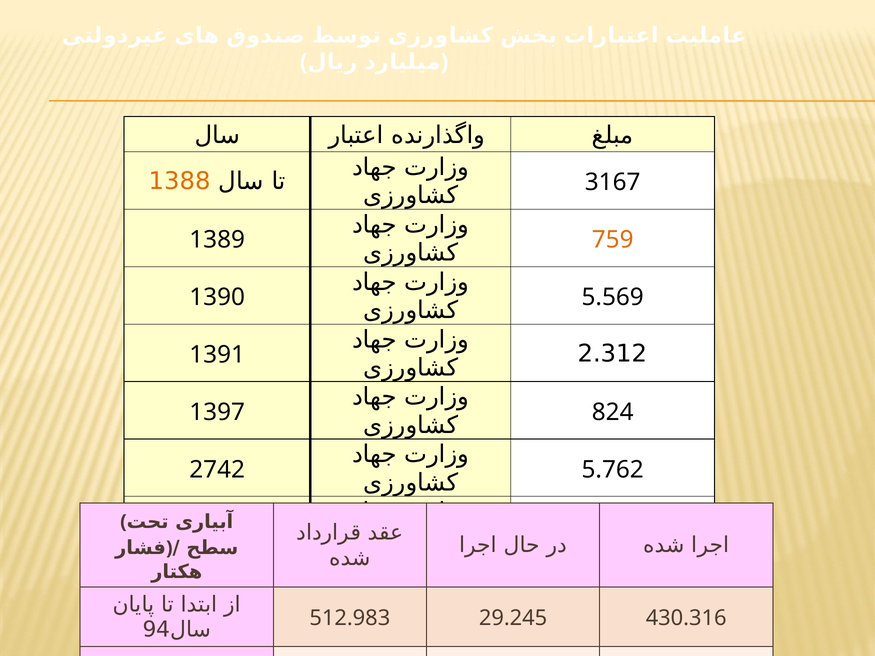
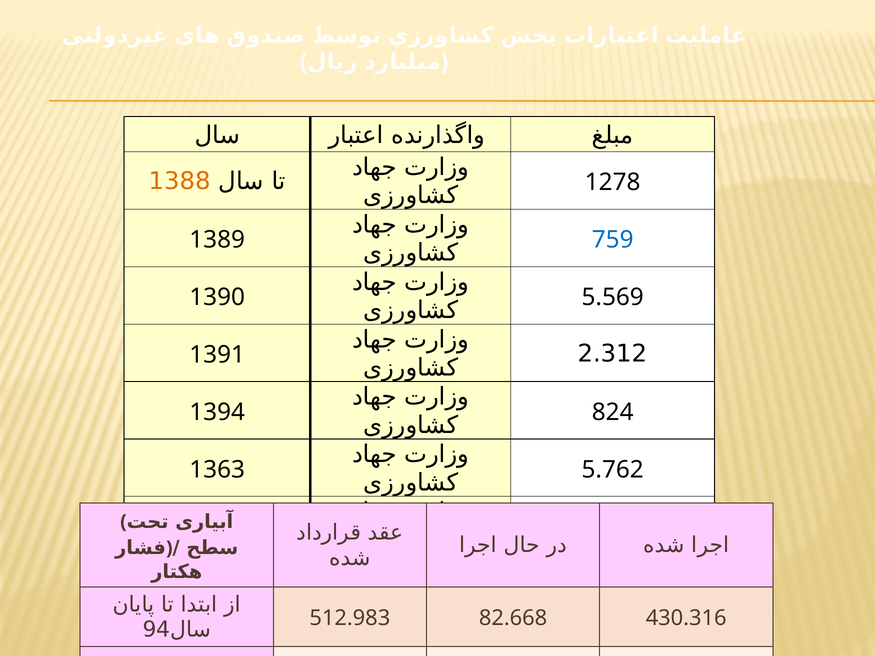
3167: 3167 -> 1278
759 colour: orange -> blue
1397 at (217, 412): 1397 -> 1394
2742: 2742 -> 1363
29.245: 29.245 -> 82.668
